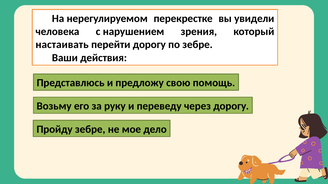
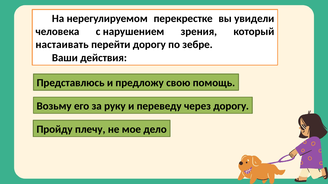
Пройду зебре: зебре -> плечу
